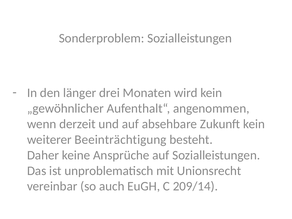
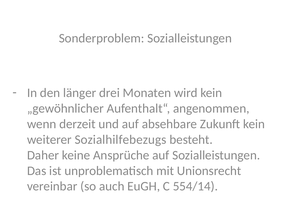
Beeinträchtigung: Beeinträchtigung -> Sozialhilfebezugs
209/14: 209/14 -> 554/14
